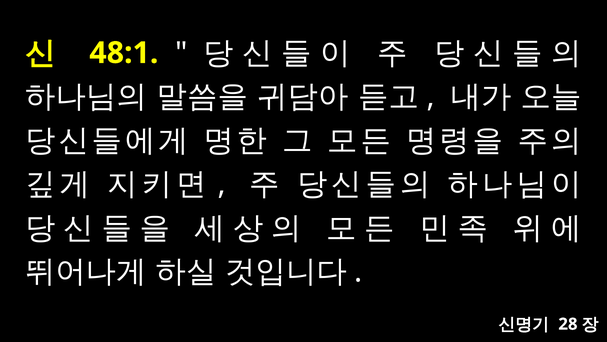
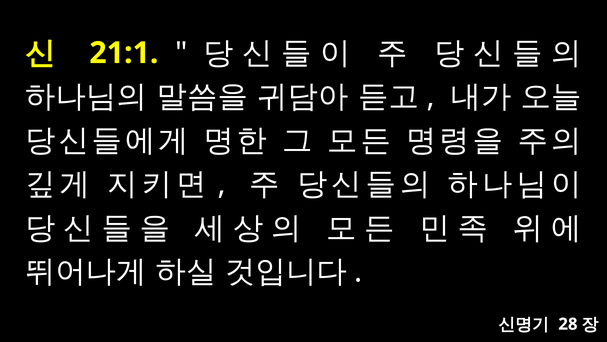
48:1: 48:1 -> 21:1
